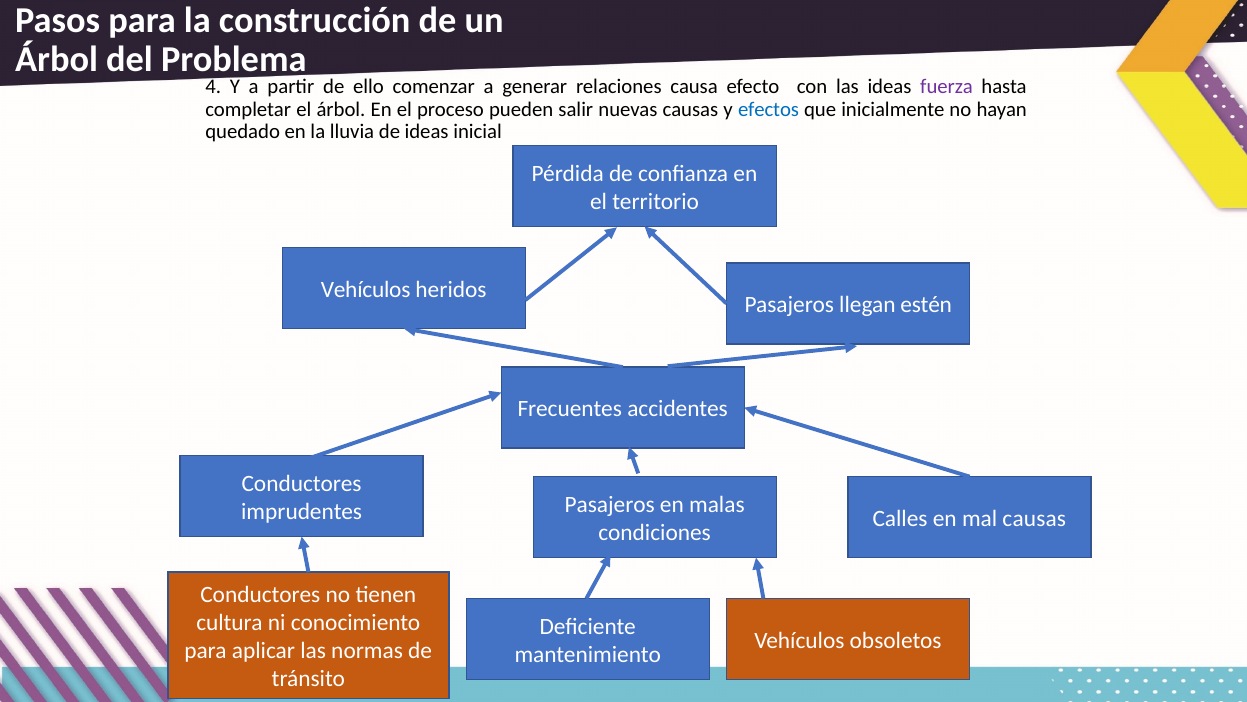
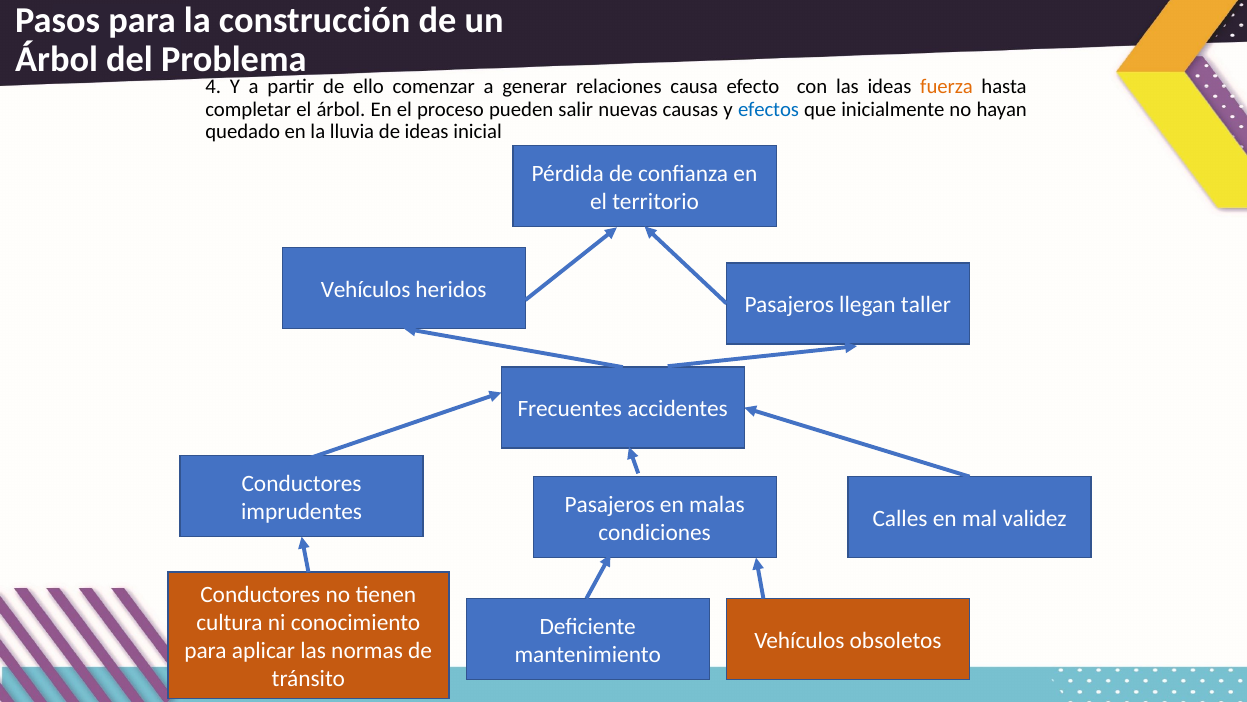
fuerza colour: purple -> orange
estén: estén -> taller
mal causas: causas -> validez
